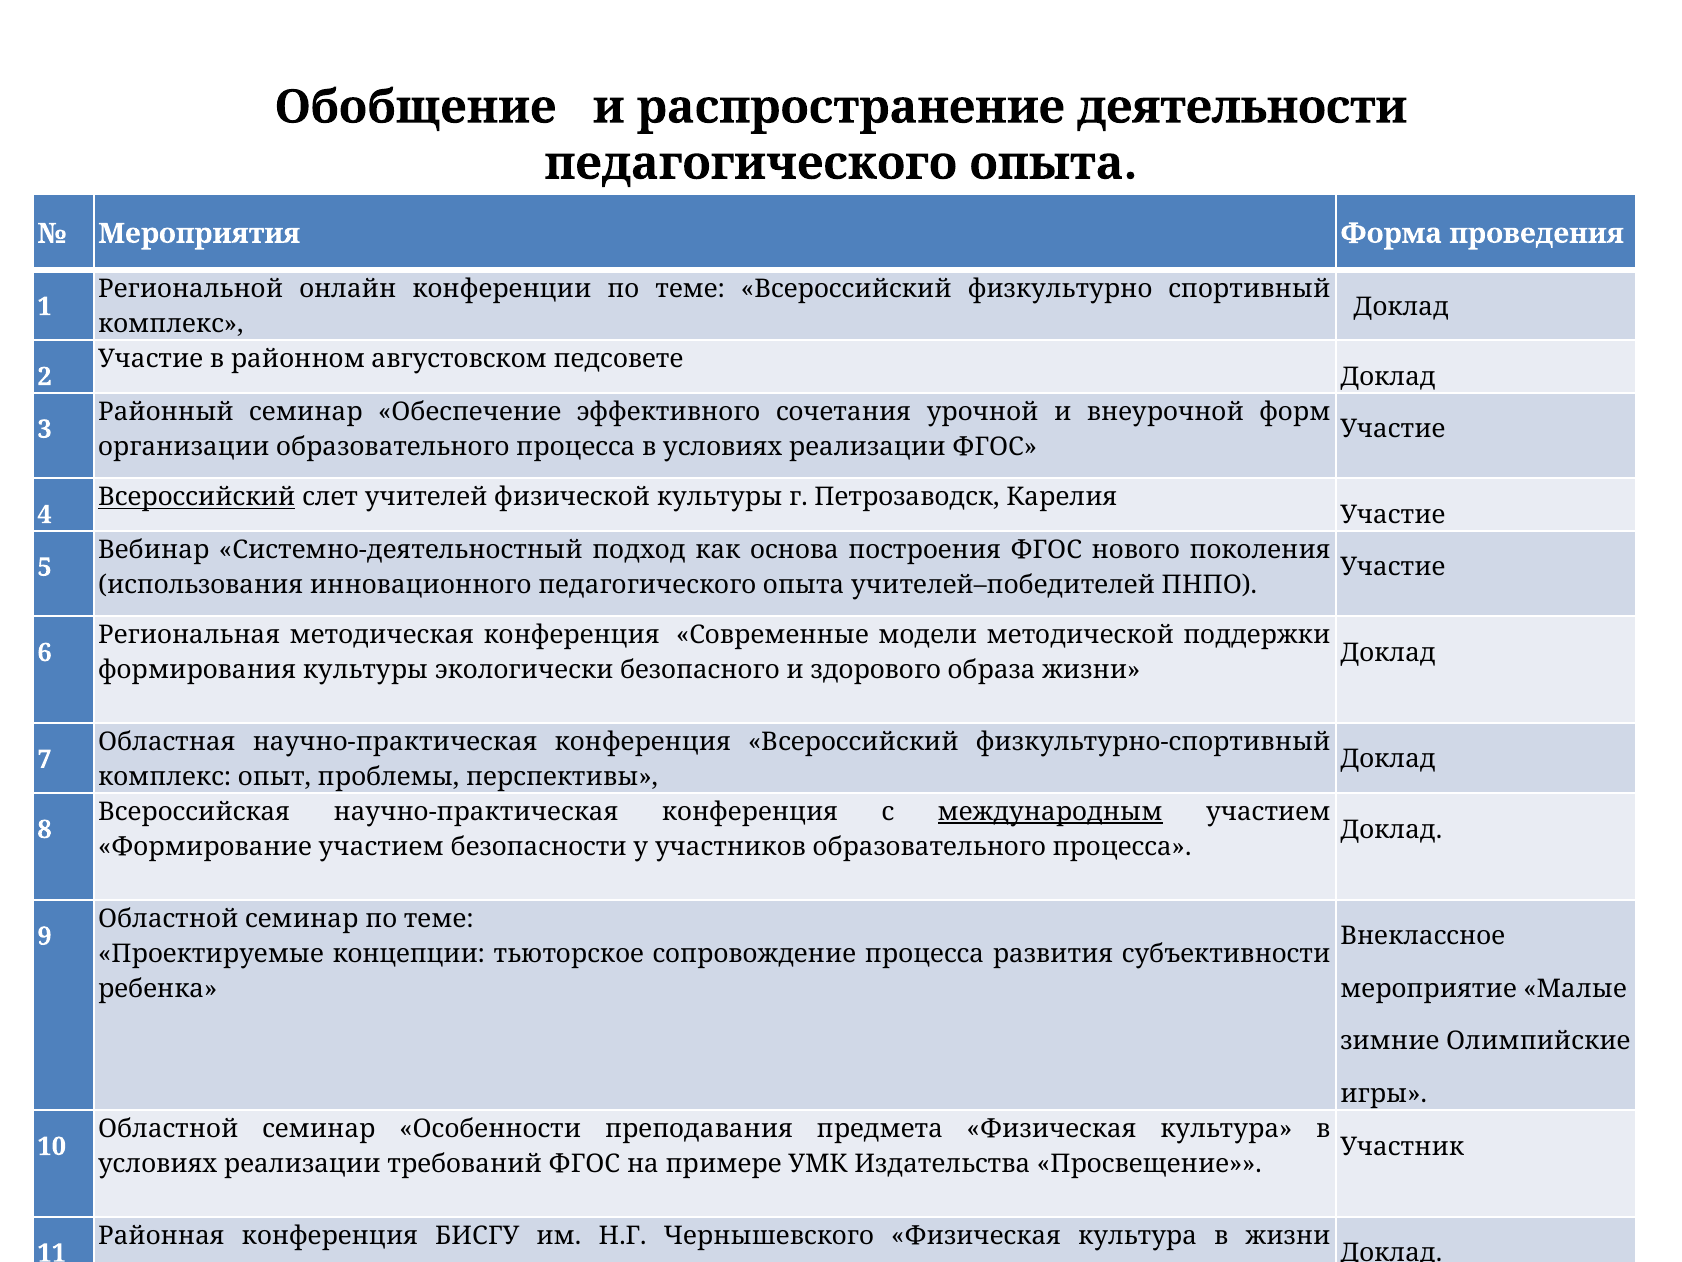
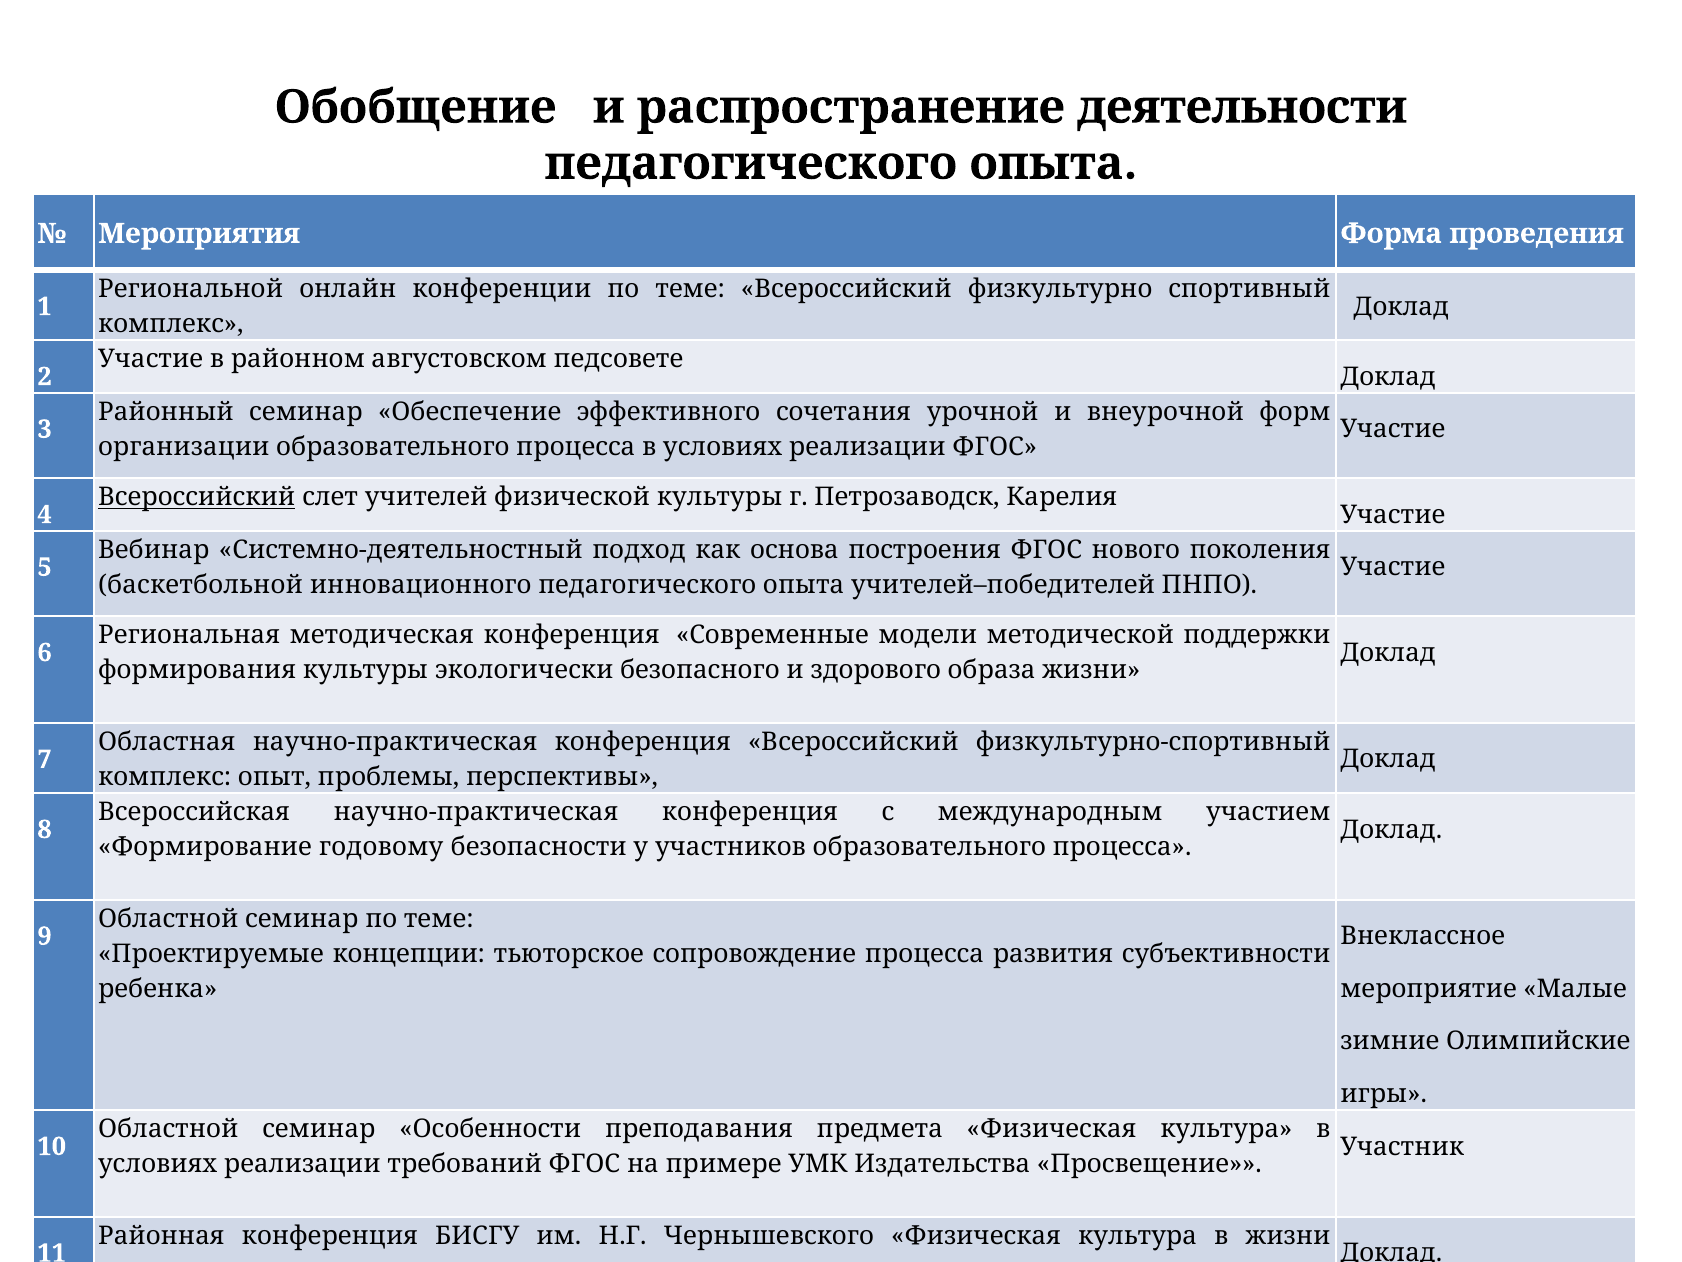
использования: использования -> баскетбольной
международным underline: present -> none
Формирование участием: участием -> годовому
